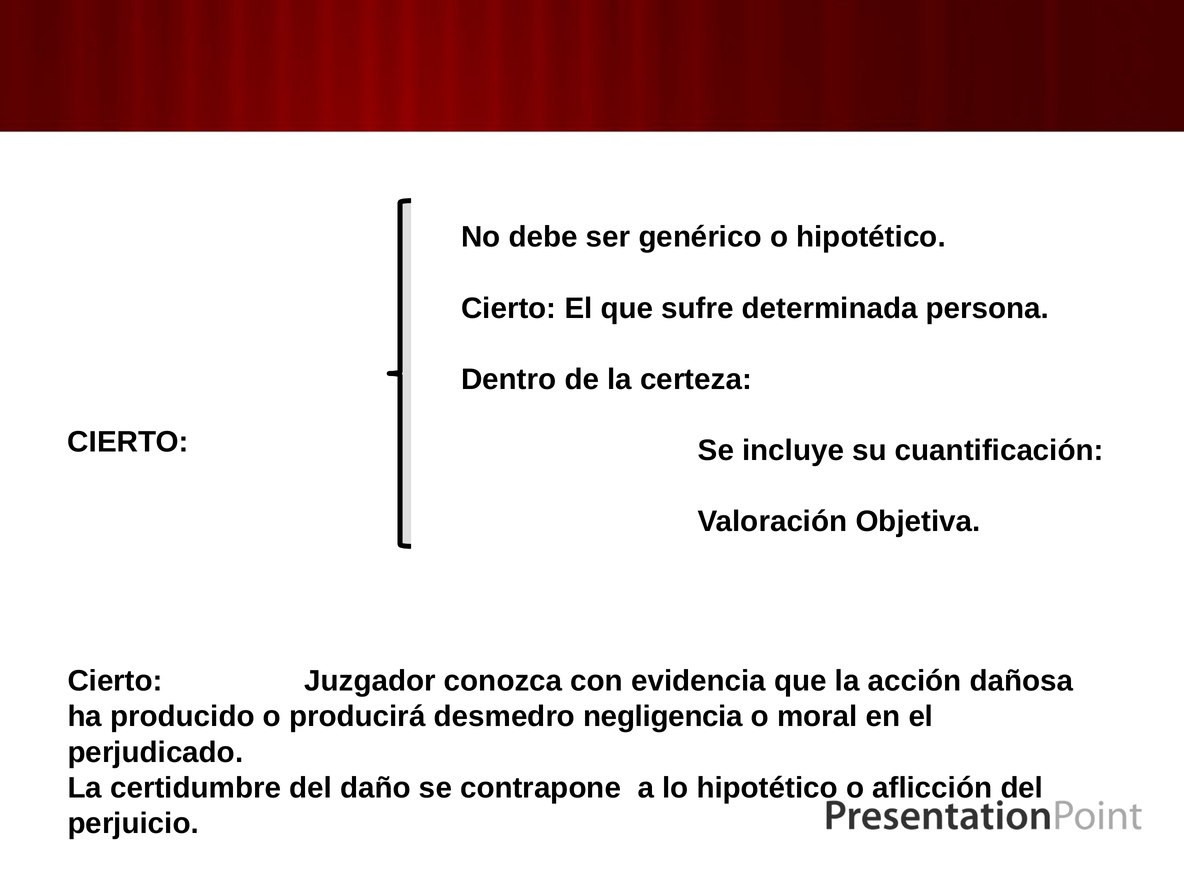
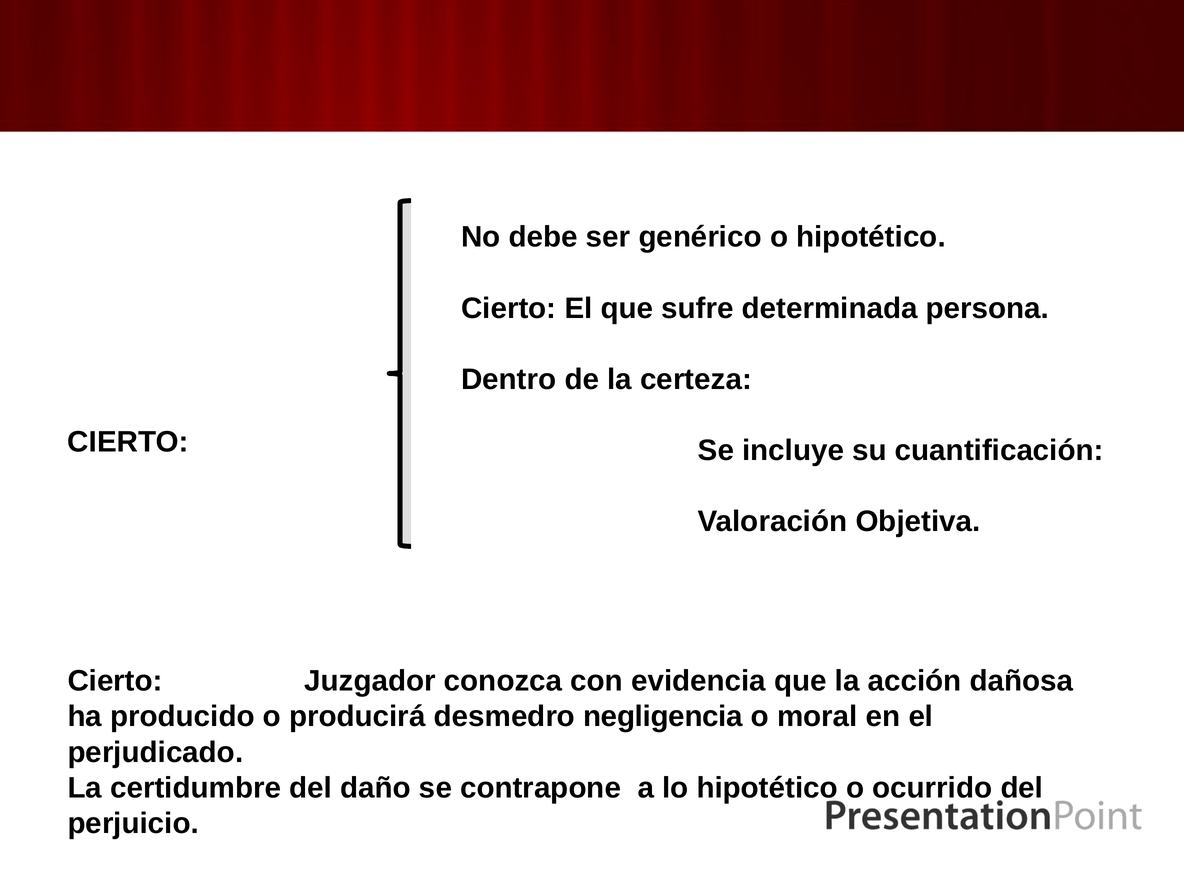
aflicción: aflicción -> ocurrido
